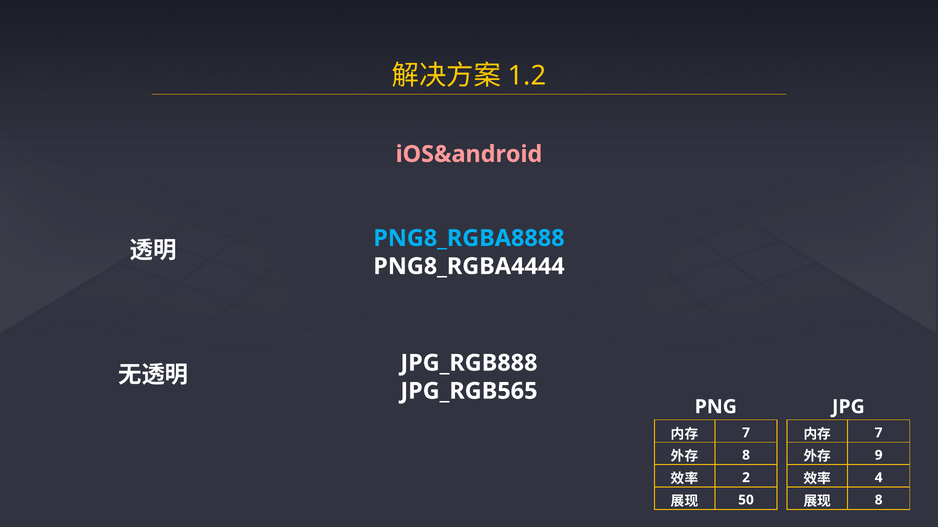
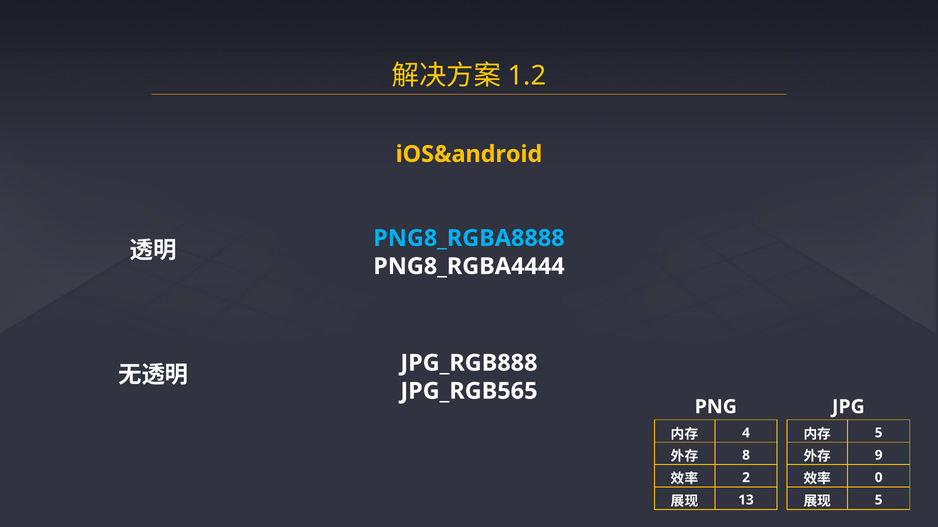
iOS&android colour: pink -> yellow
7 at (746, 433): 7 -> 4
7 at (879, 433): 7 -> 5
4: 4 -> 0
50: 50 -> 13
8 at (879, 500): 8 -> 5
